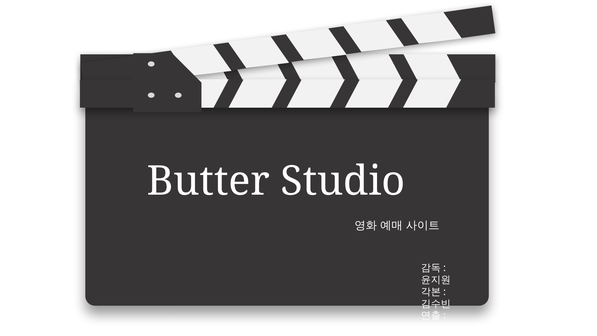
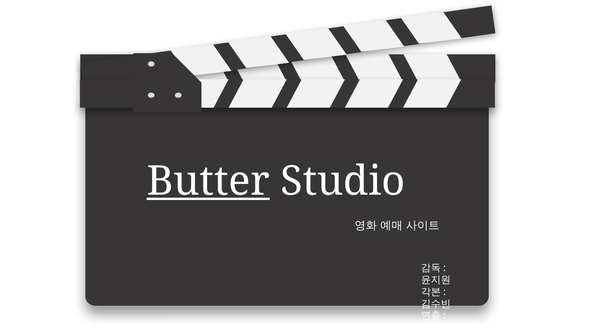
Butter underline: none -> present
